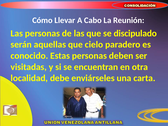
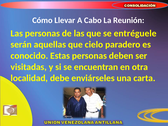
discipulado: discipulado -> entréguele
